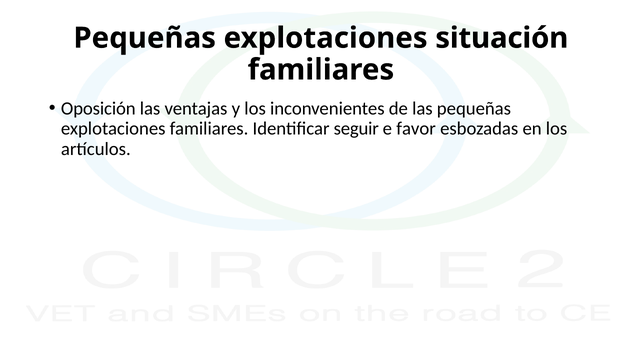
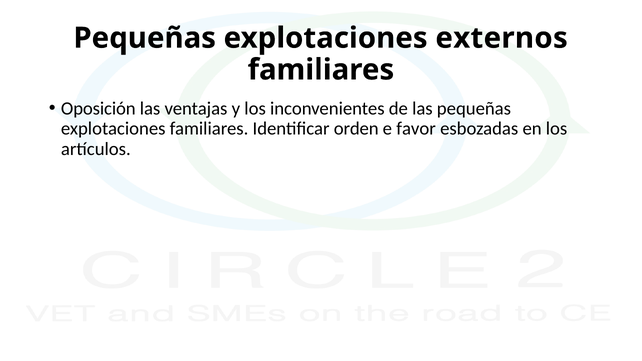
situación: situación -> externos
seguir: seguir -> orden
